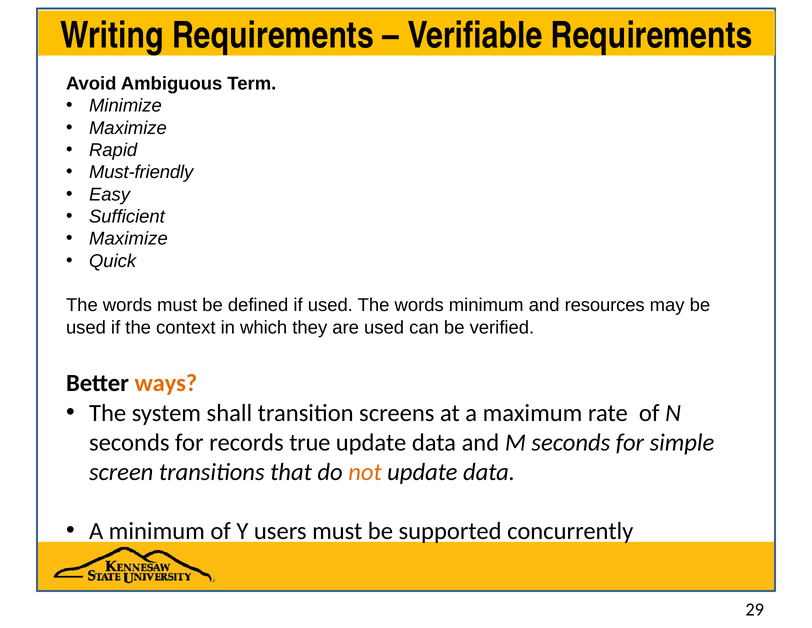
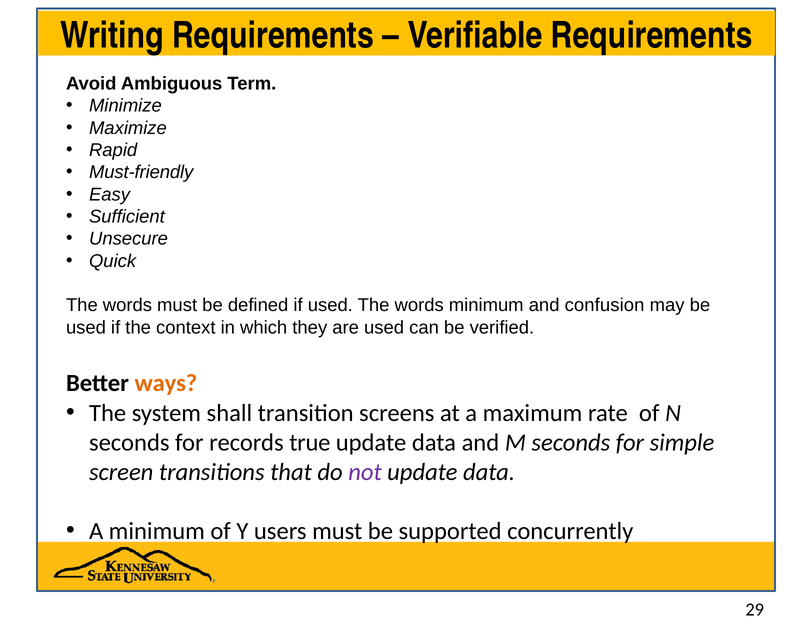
Maximize at (128, 239): Maximize -> Unsecure
resources: resources -> confusion
not colour: orange -> purple
